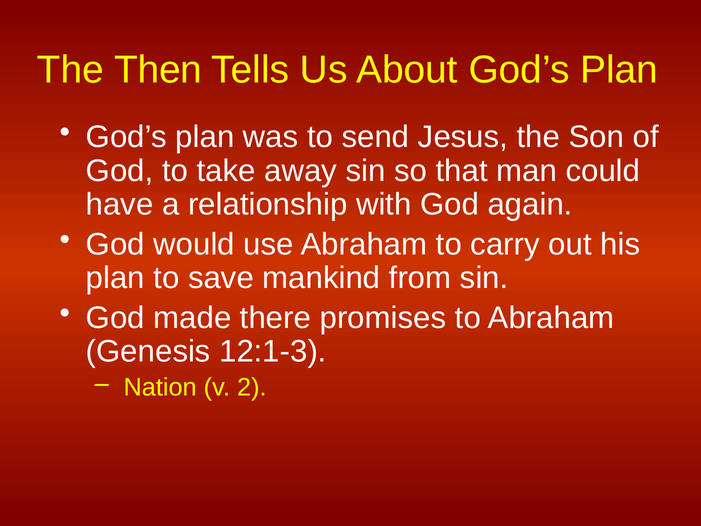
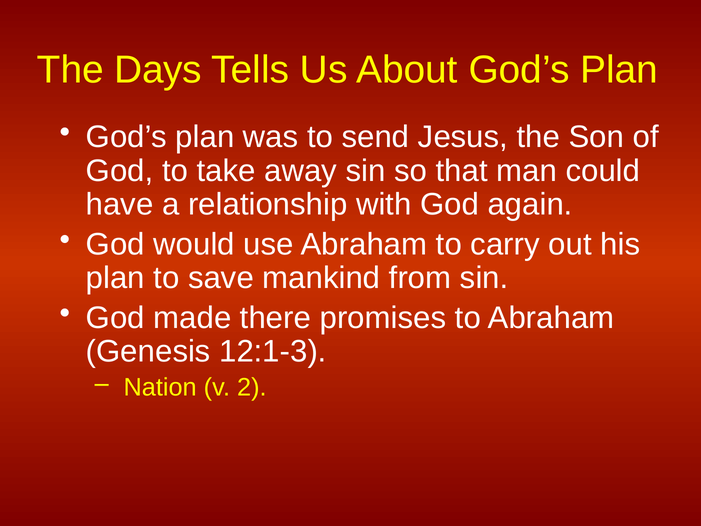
Then: Then -> Days
